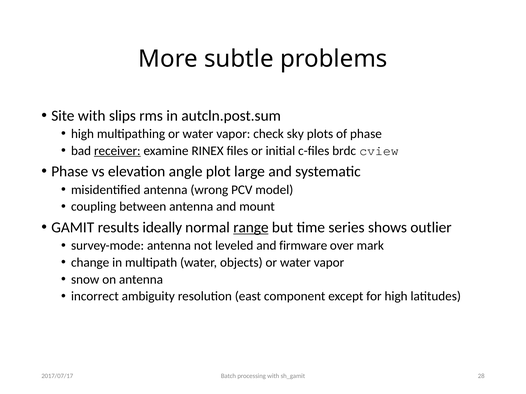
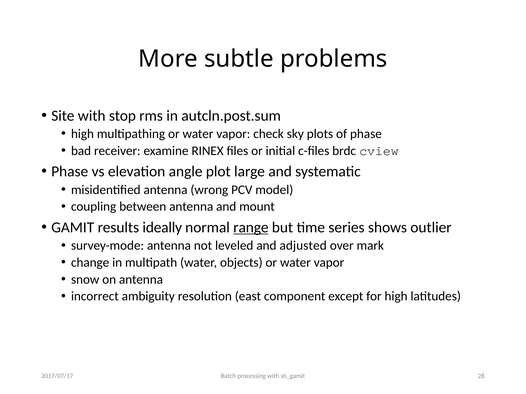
slips: slips -> stop
receiver underline: present -> none
firmware: firmware -> adjusted
